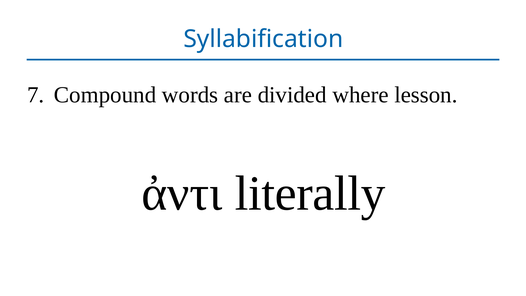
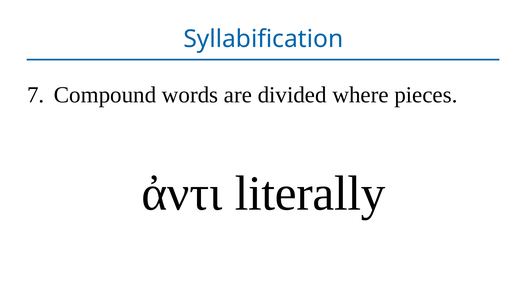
lesson: lesson -> pieces
